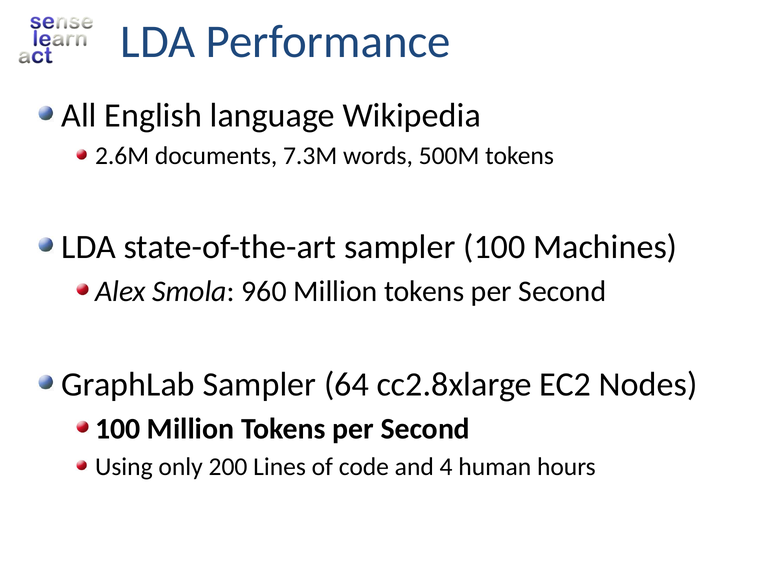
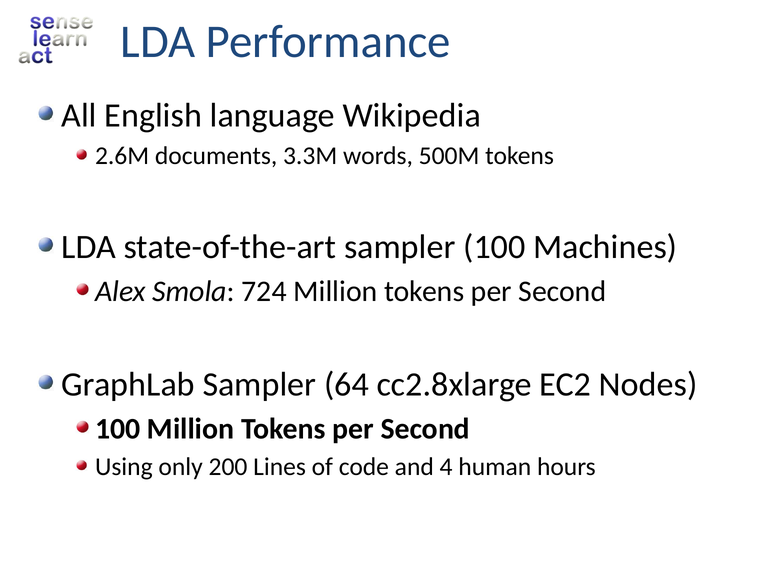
7.3M: 7.3M -> 3.3M
960: 960 -> 724
